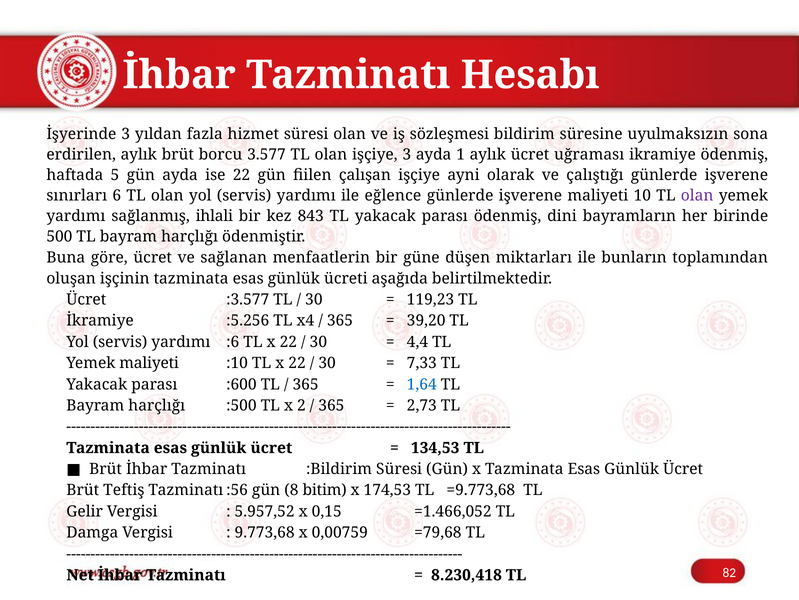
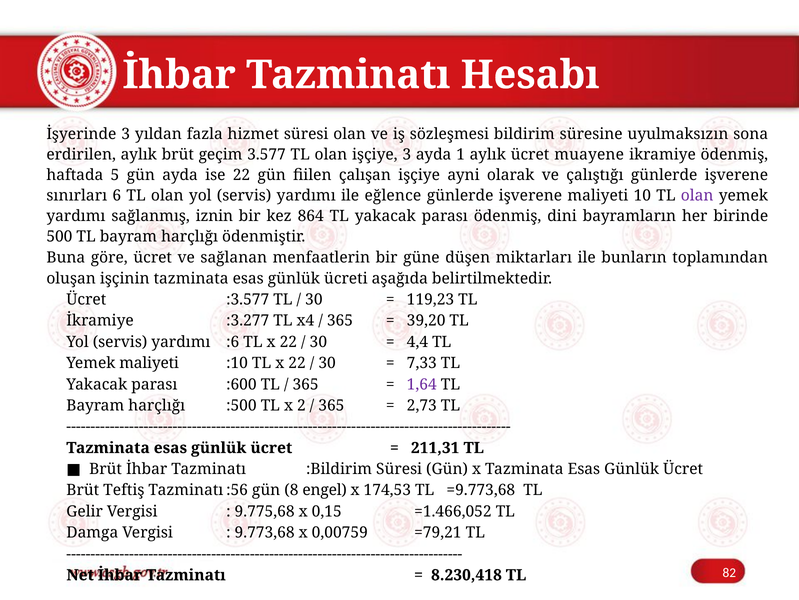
borcu: borcu -> geçim
uğraması: uğraması -> muayene
ihlali: ihlali -> iznin
843: 843 -> 864
:5.256: :5.256 -> :3.277
1,64 colour: blue -> purple
134,53: 134,53 -> 211,31
bitim: bitim -> engel
5.957,52: 5.957,52 -> 9.775,68
=79,68: =79,68 -> =79,21
